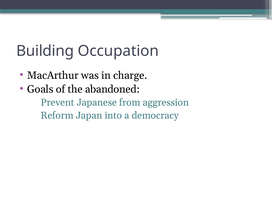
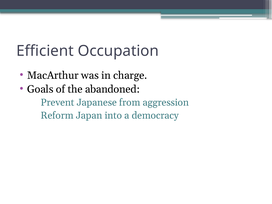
Building: Building -> Efficient
